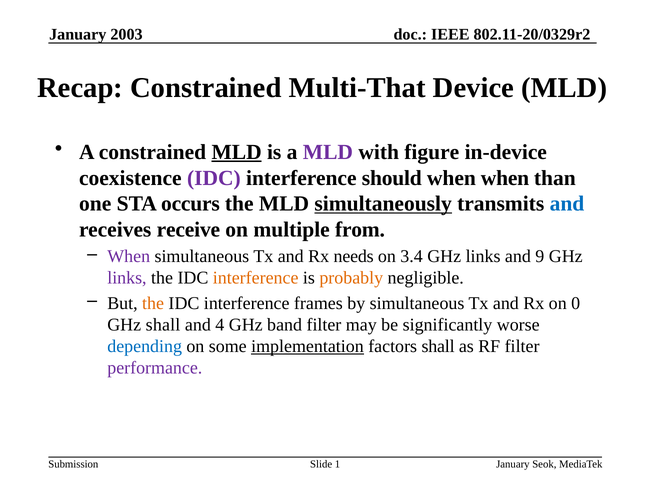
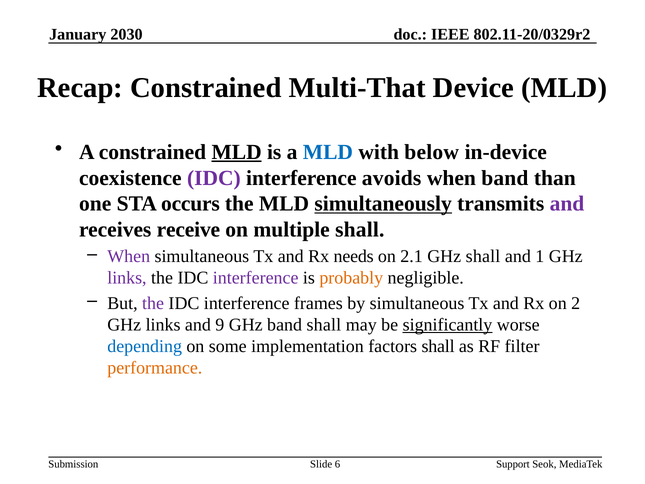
2003: 2003 -> 2030
MLD at (328, 152) colour: purple -> blue
figure: figure -> below
should: should -> avoids
when when: when -> band
and at (567, 204) colour: blue -> purple
multiple from: from -> shall
3.4: 3.4 -> 2.1
links at (483, 256): links -> shall
9: 9 -> 1
interference at (256, 278) colour: orange -> purple
the at (153, 303) colour: orange -> purple
0: 0 -> 2
shall at (163, 325): shall -> links
4: 4 -> 9
band filter: filter -> shall
significantly underline: none -> present
implementation underline: present -> none
performance colour: purple -> orange
January at (513, 464): January -> Support
1: 1 -> 6
